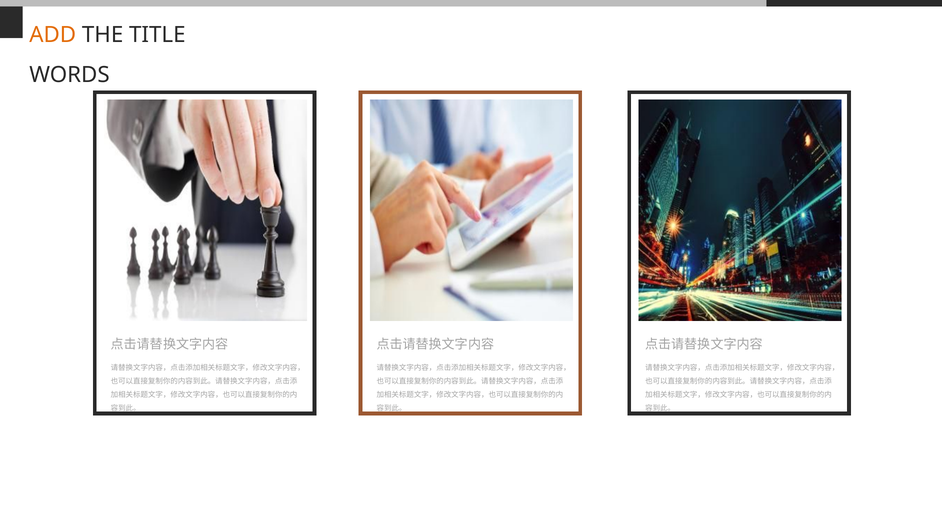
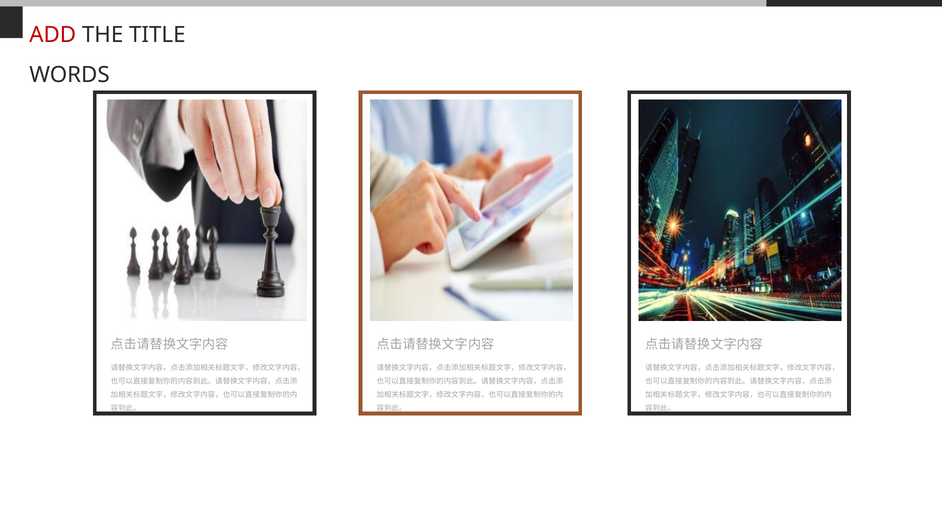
ADD at (53, 35) colour: orange -> red
